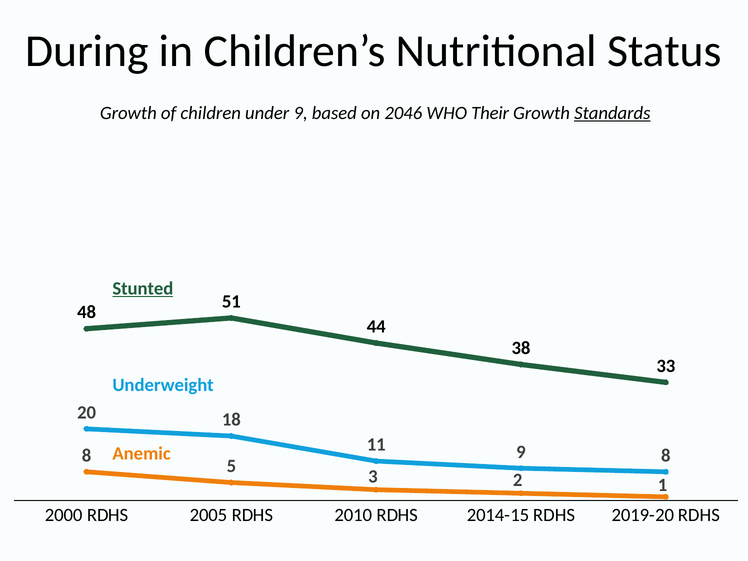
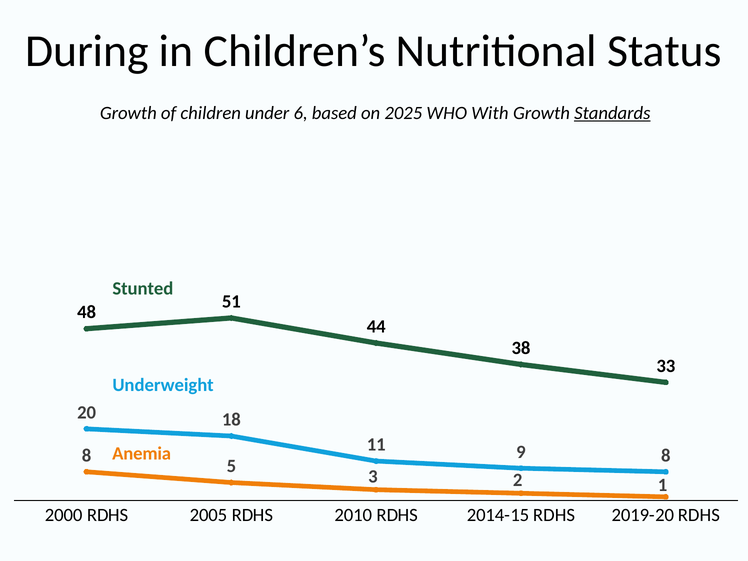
under 9: 9 -> 6
2046: 2046 -> 2025
Their: Their -> With
Stunted underline: present -> none
Anemic: Anemic -> Anemia
